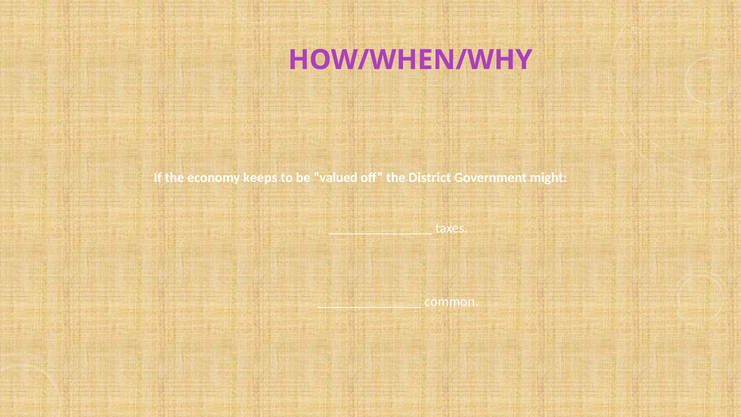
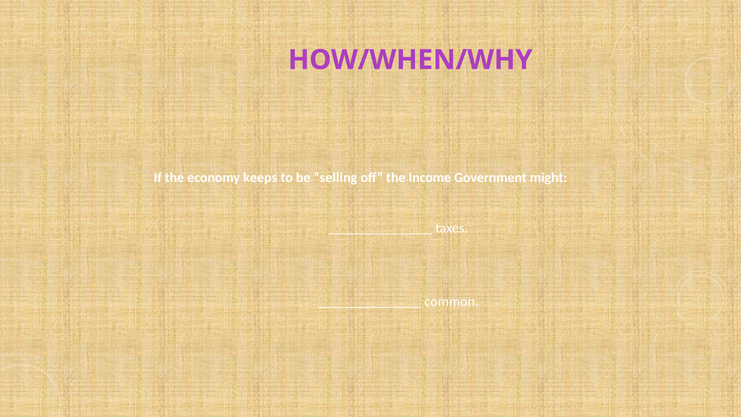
valued: valued -> selling
District: District -> Income
